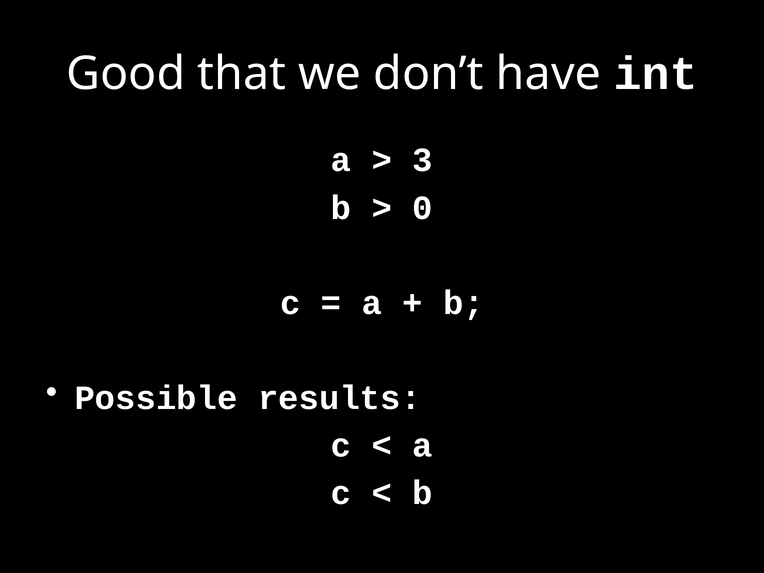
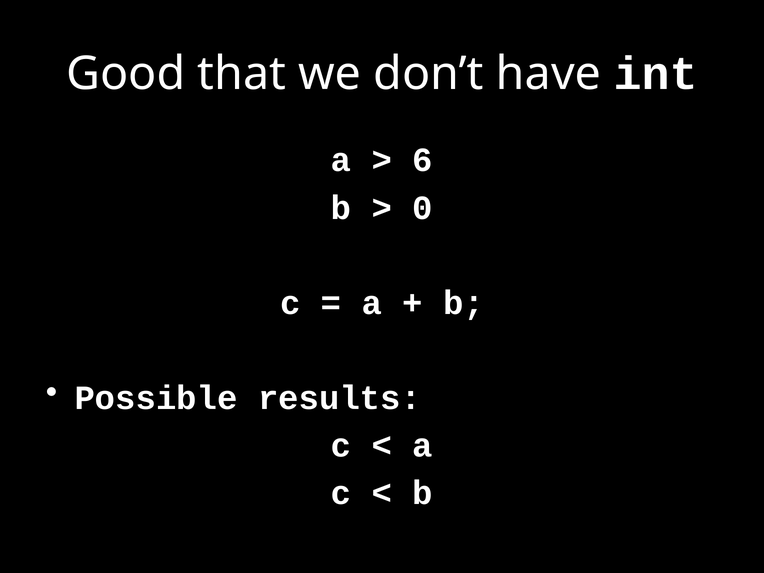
3: 3 -> 6
